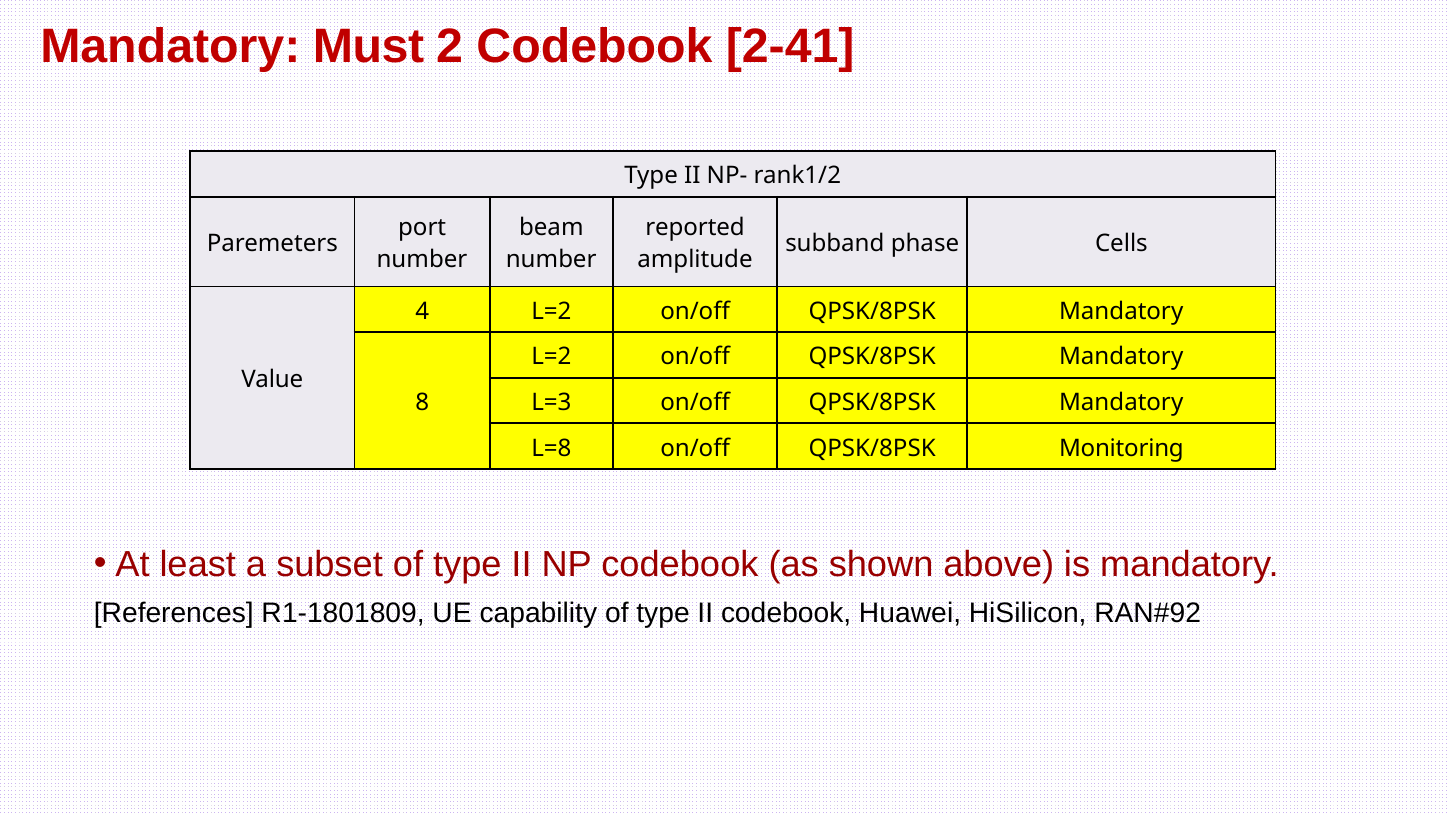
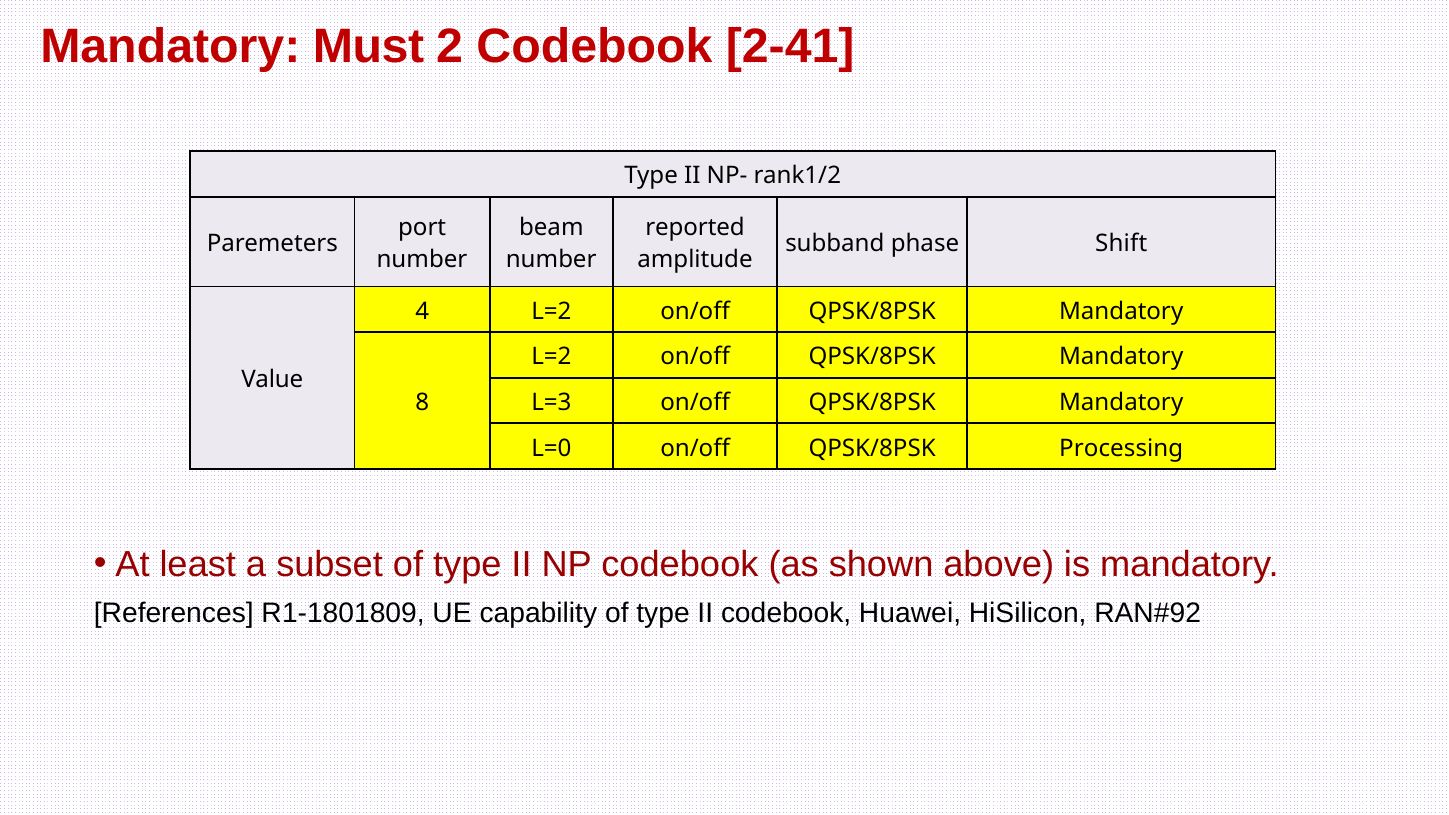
Cells: Cells -> Shift
L=8: L=8 -> L=0
Monitoring: Monitoring -> Processing
